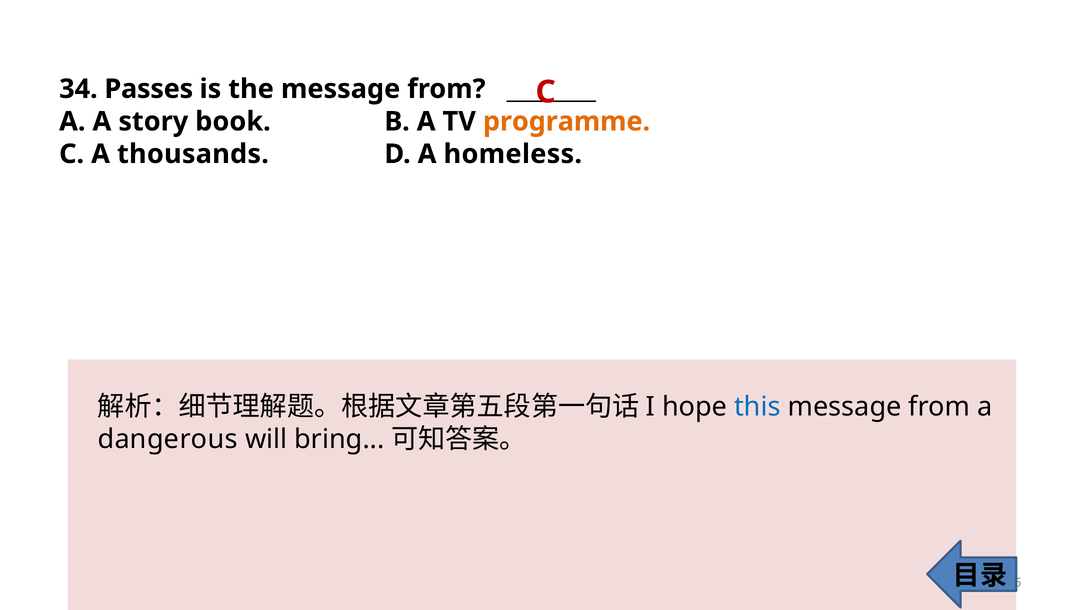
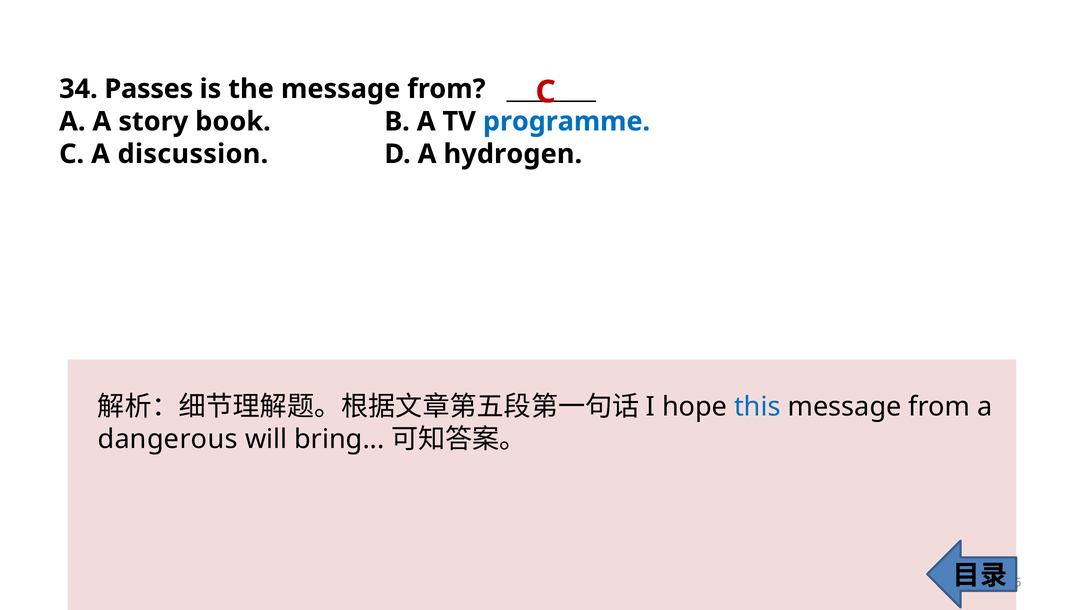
programme colour: orange -> blue
thousands: thousands -> discussion
homeless: homeless -> hydrogen
